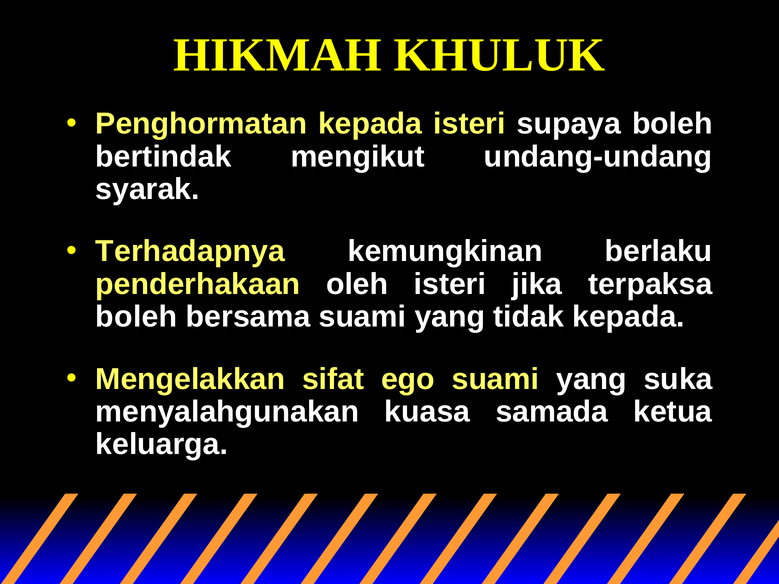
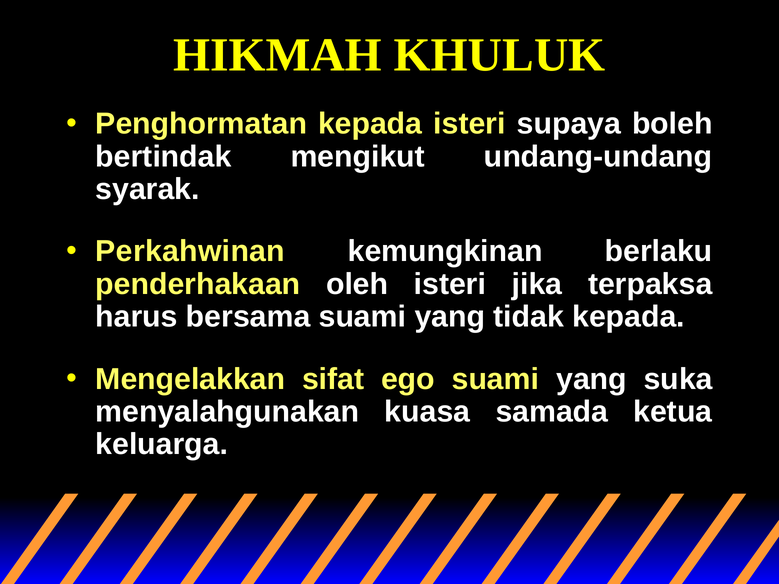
Terhadapnya: Terhadapnya -> Perkahwinan
boleh at (136, 317): boleh -> harus
